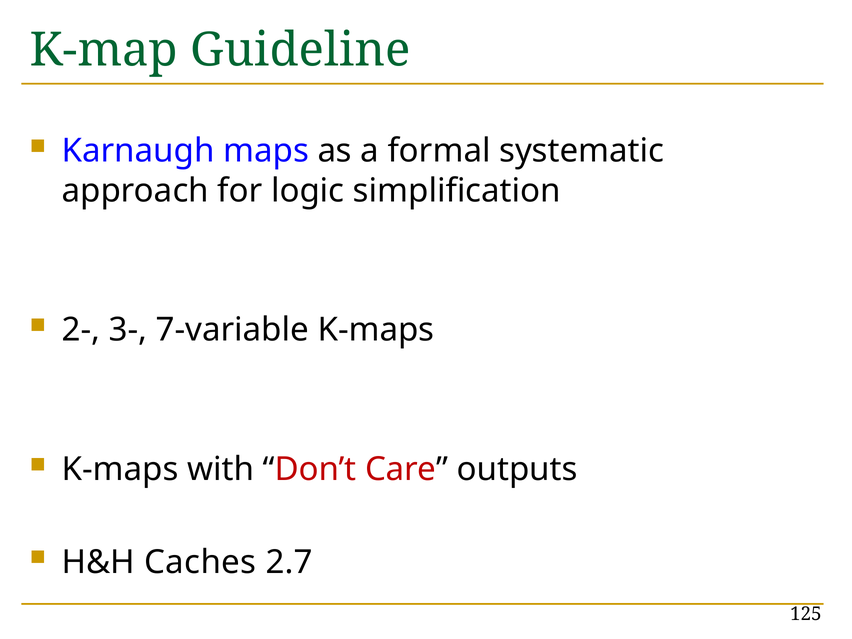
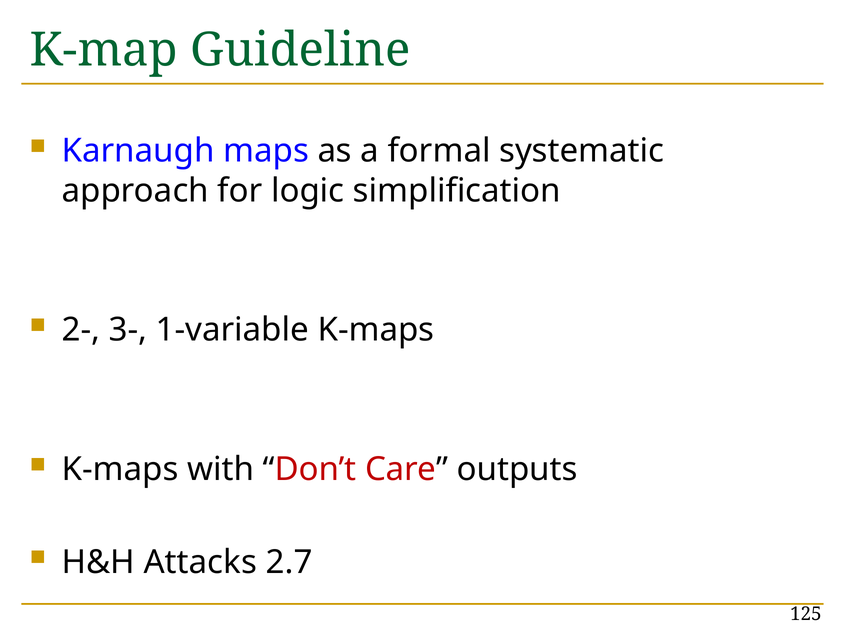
7-variable: 7-variable -> 1-variable
Caches: Caches -> Attacks
